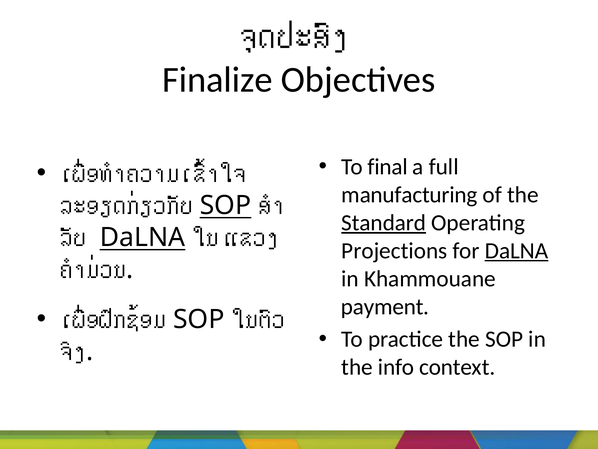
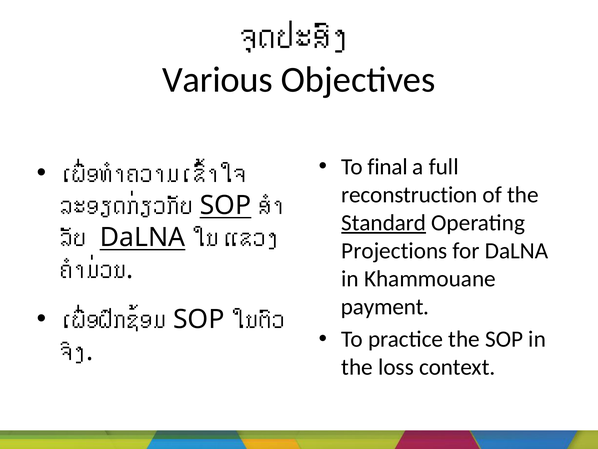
Finalize: Finalize -> Various
manufacturing: manufacturing -> reconstruction
DaLNA at (517, 250) underline: present -> none
info: info -> loss
